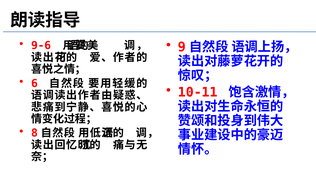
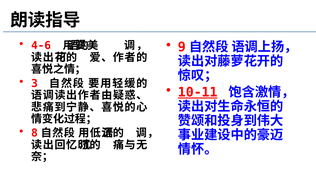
9-6: 9-6 -> 4-6
6: 6 -> 3
10-11 underline: none -> present
